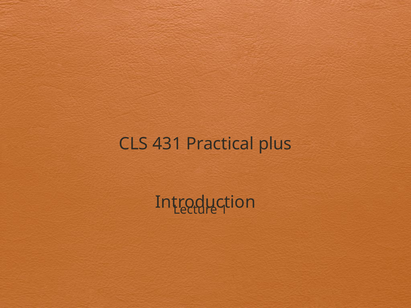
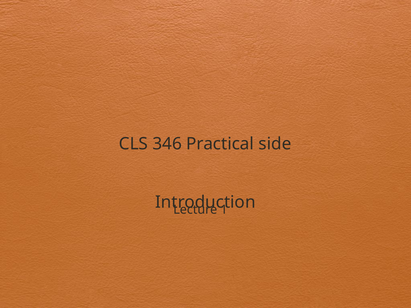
431: 431 -> 346
plus: plus -> side
